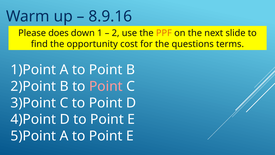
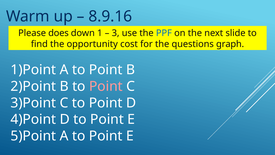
2: 2 -> 3
PPF colour: orange -> blue
terms: terms -> graph
